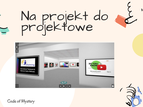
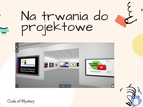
projekt: projekt -> trwania
